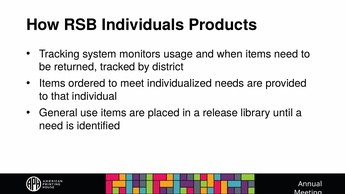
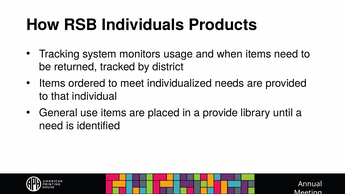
release: release -> provide
